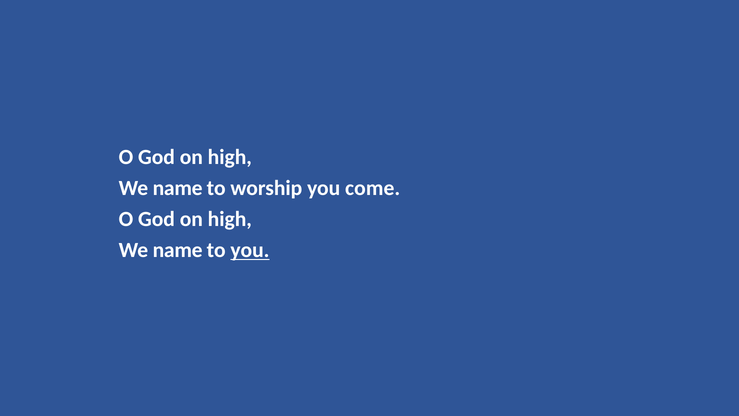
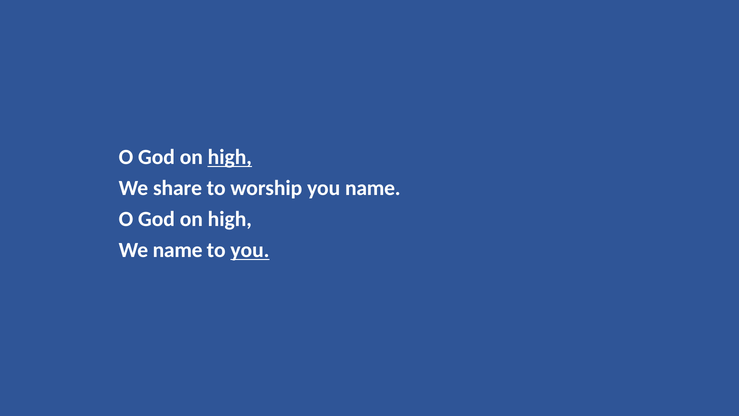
high at (230, 157) underline: none -> present
name at (178, 188): name -> share
you come: come -> name
